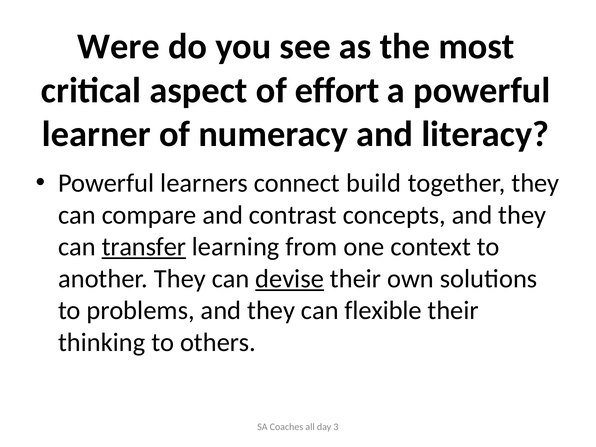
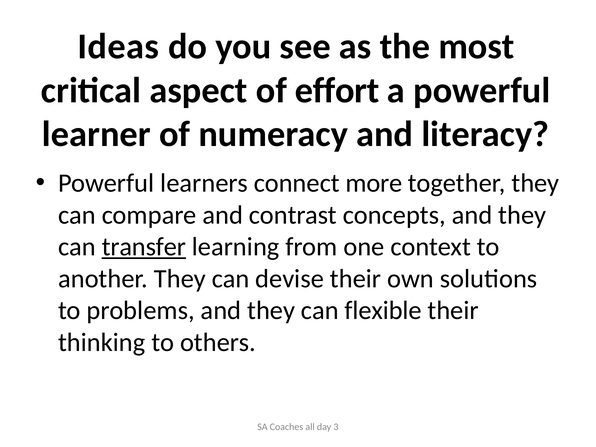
Were: Were -> Ideas
build: build -> more
devise underline: present -> none
